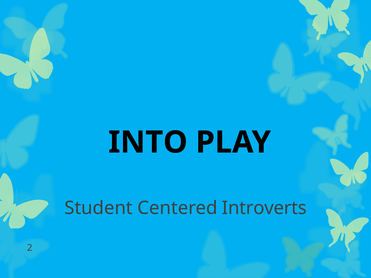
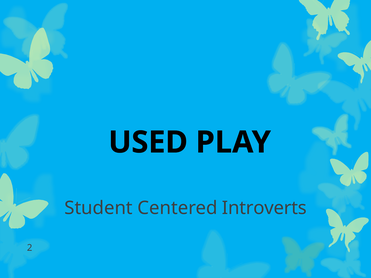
INTO: INTO -> USED
